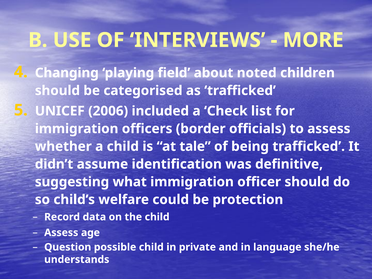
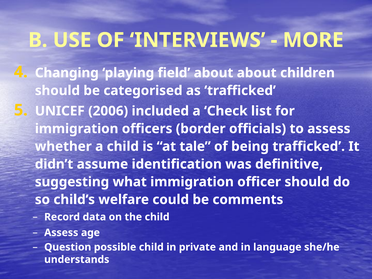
about noted: noted -> about
protection: protection -> comments
